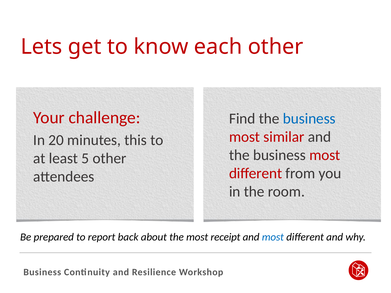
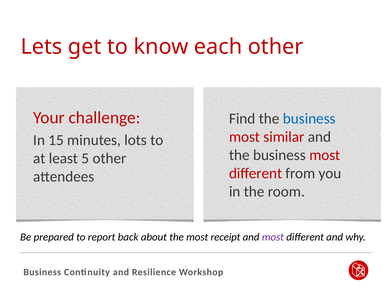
20: 20 -> 15
this: this -> lots
most at (273, 237) colour: blue -> purple
